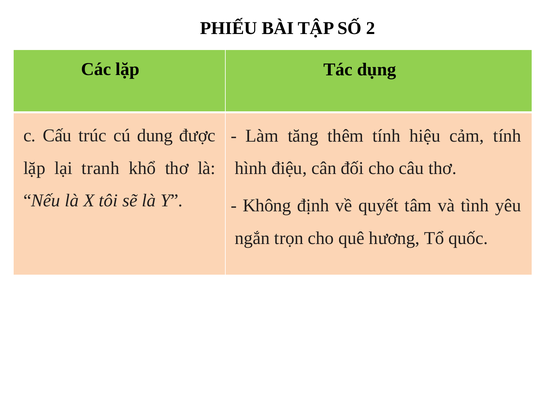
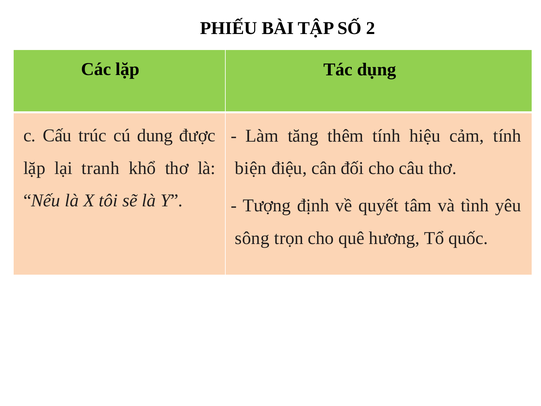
hình: hình -> biện
Không: Không -> Tượng
ngắn: ngắn -> sông
